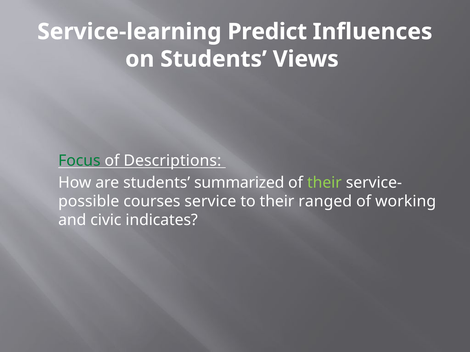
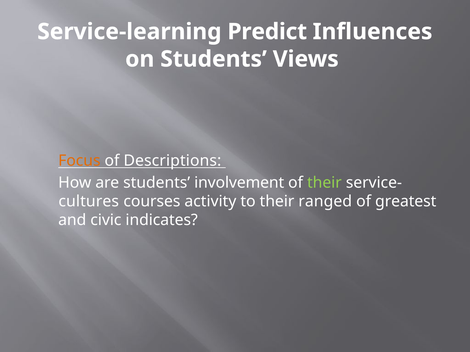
Focus colour: green -> orange
summarized: summarized -> involvement
possible: possible -> cultures
service: service -> activity
working: working -> greatest
